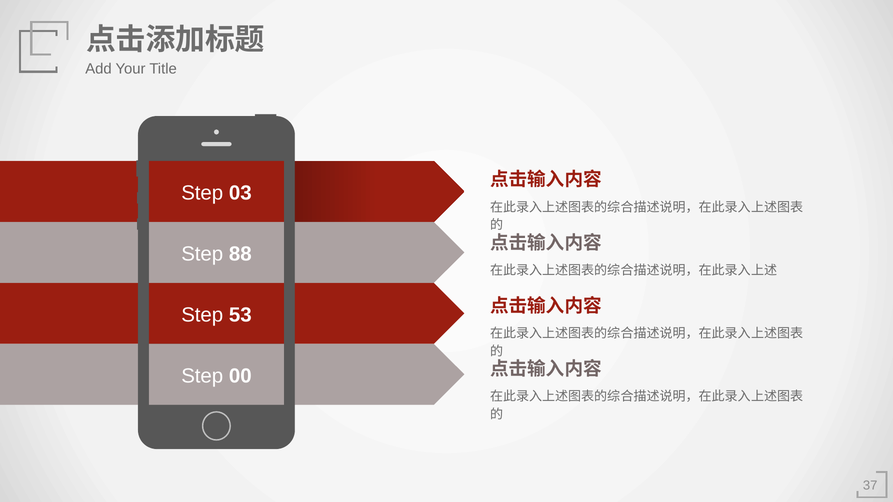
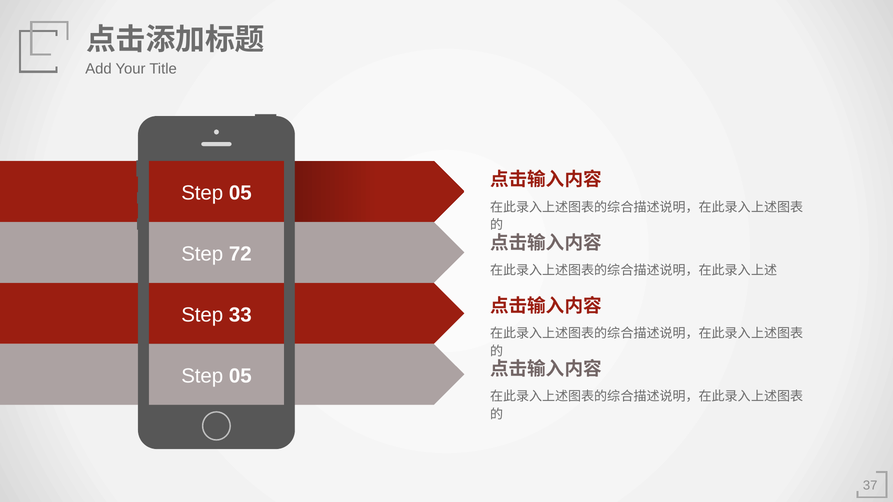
03 at (240, 193): 03 -> 05
88: 88 -> 72
53: 53 -> 33
00 at (240, 376): 00 -> 05
